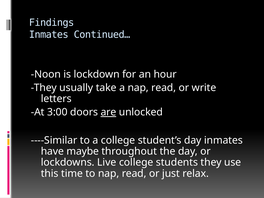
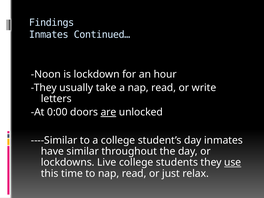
3:00: 3:00 -> 0:00
maybe: maybe -> similar
use underline: none -> present
